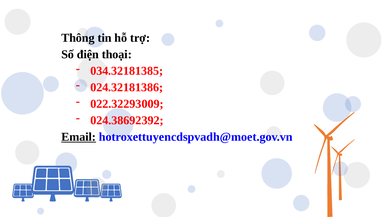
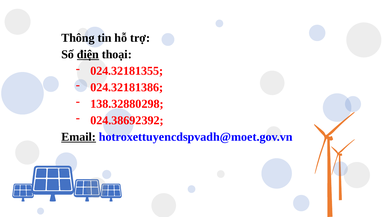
điện underline: none -> present
034.32181385: 034.32181385 -> 024.32181355
022.32293009: 022.32293009 -> 138.32880298
